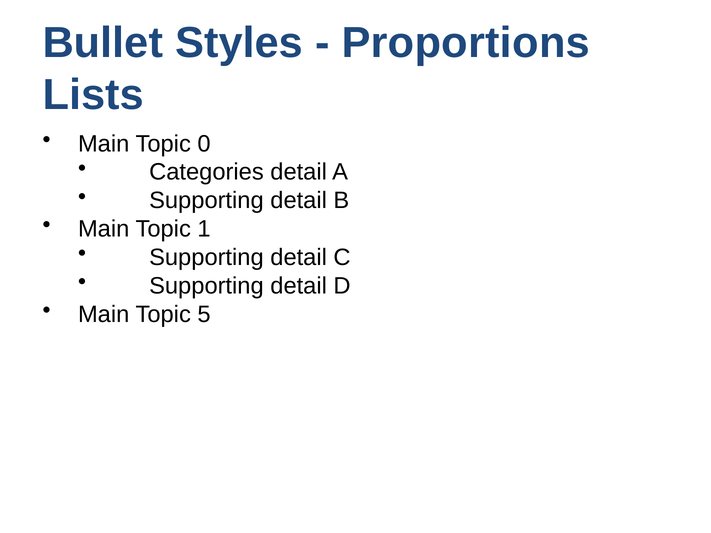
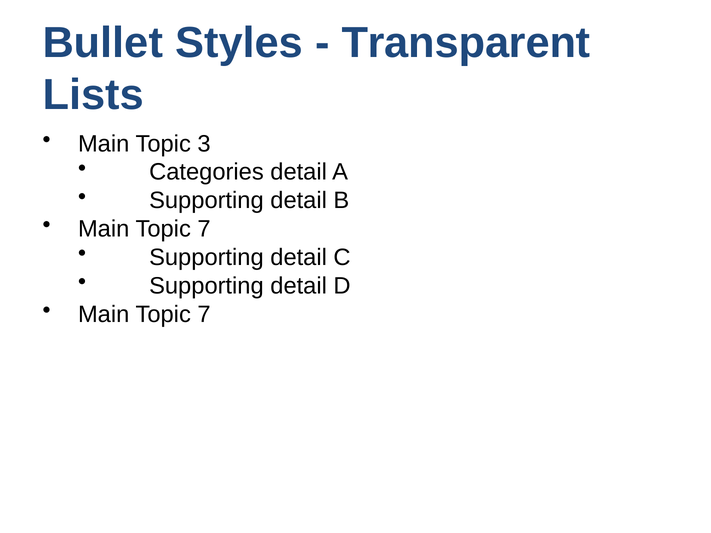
Proportions: Proportions -> Transparent
0: 0 -> 3
1 at (204, 229): 1 -> 7
5 at (204, 314): 5 -> 7
